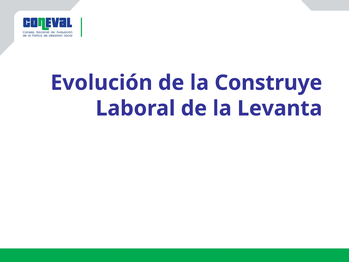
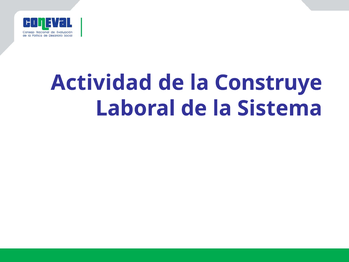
Evolución: Evolución -> Actividad
Levanta: Levanta -> Sistema
